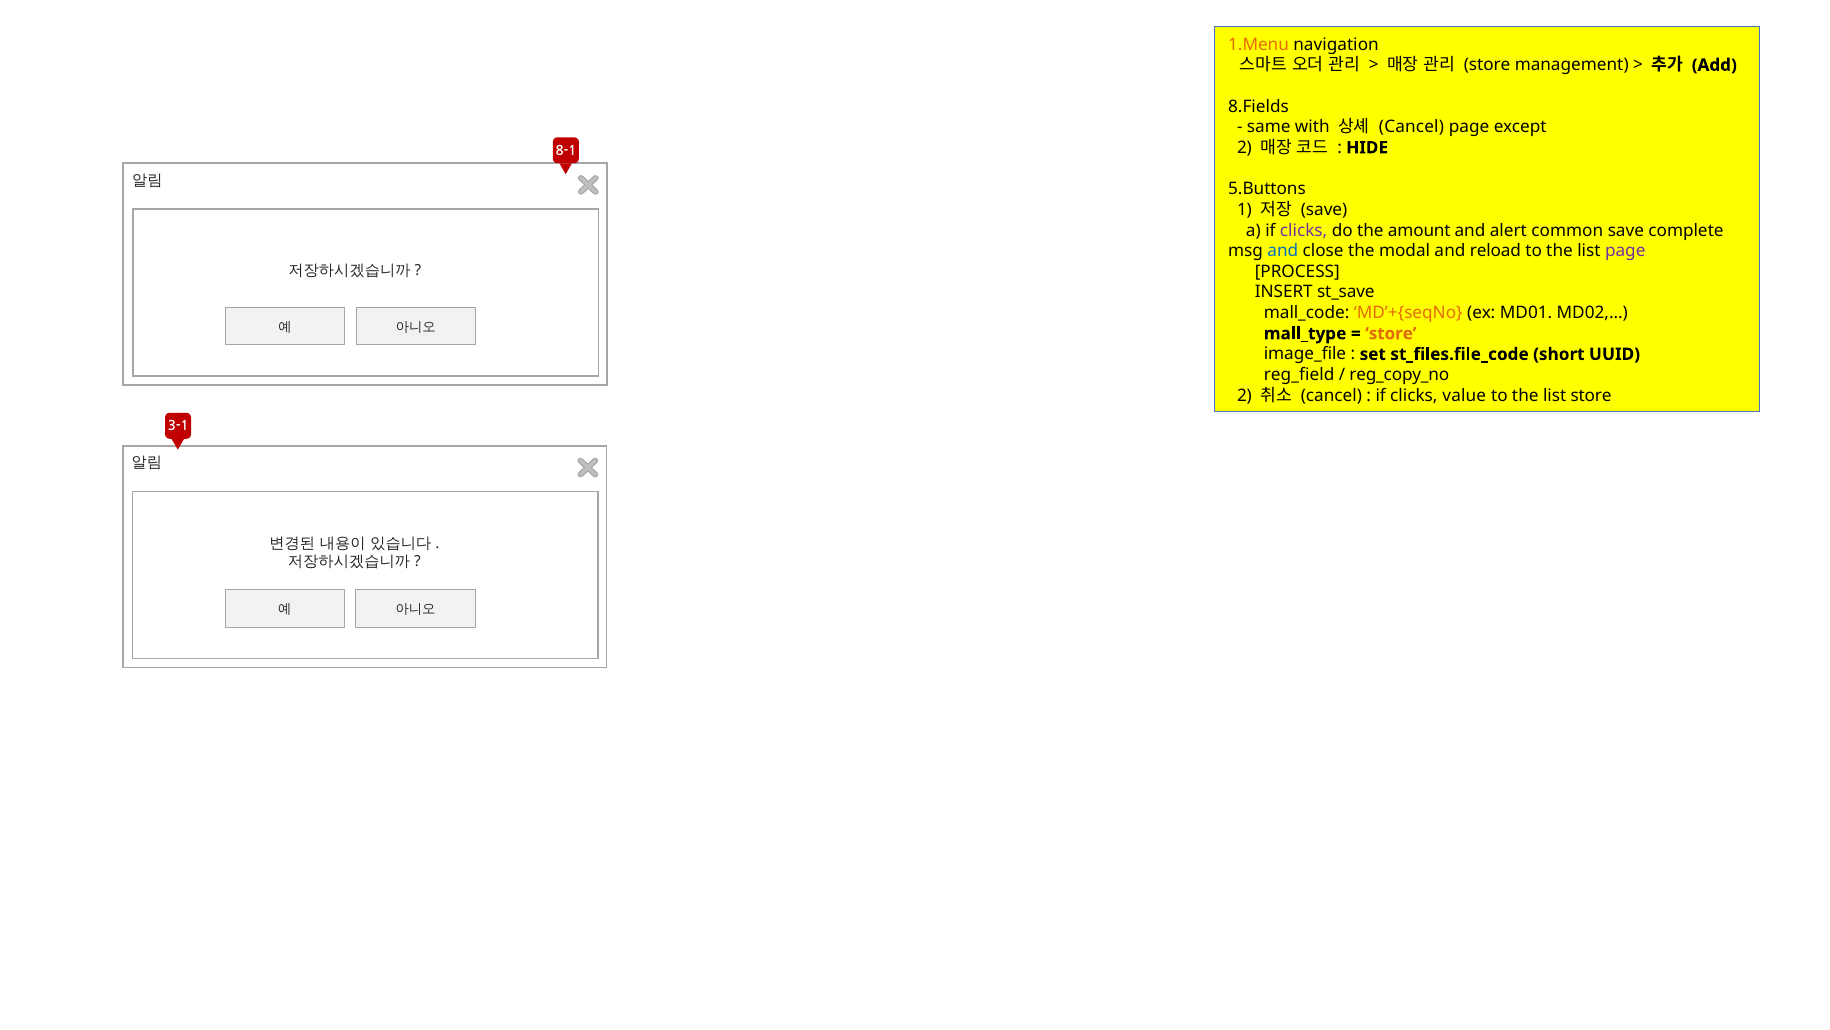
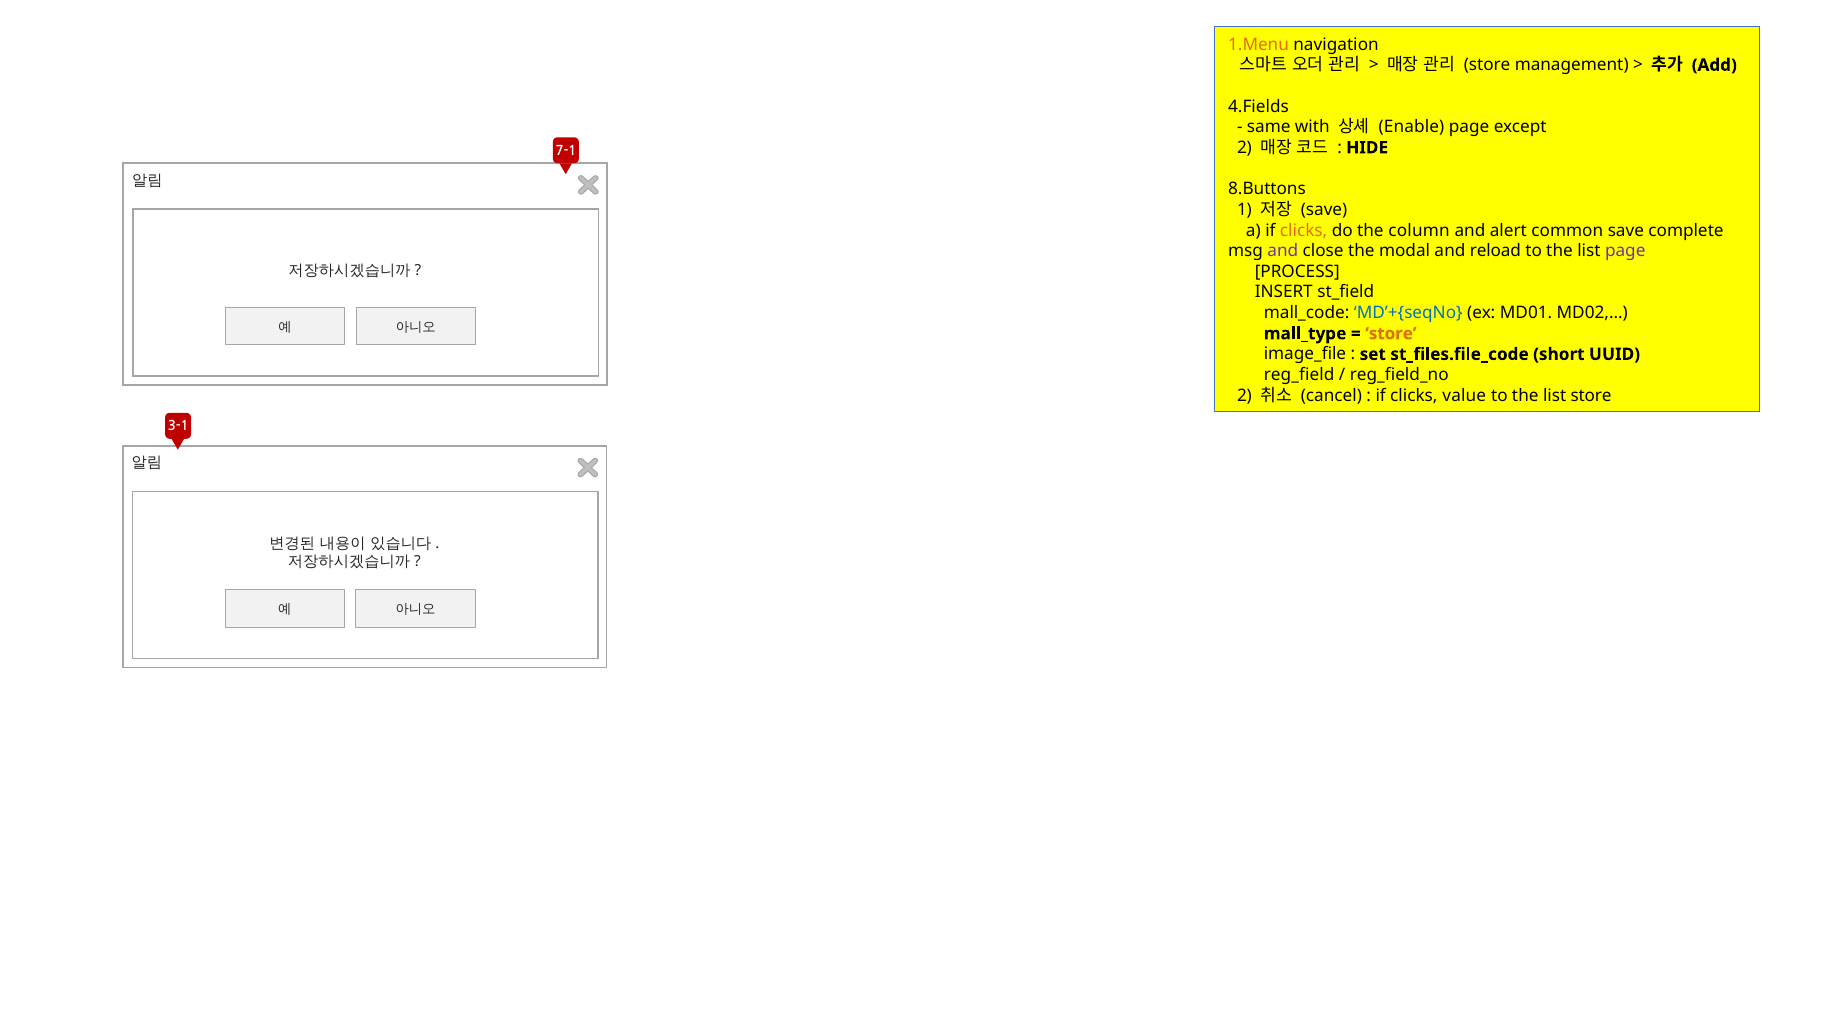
8.Fields: 8.Fields -> 4.Fields
Cancel at (1411, 127): Cancel -> Enable
8-1: 8-1 -> 7-1
5.Buttons: 5.Buttons -> 8.Buttons
clicks at (1304, 230) colour: purple -> orange
amount: amount -> column
and at (1283, 251) colour: blue -> purple
st_save: st_save -> st_field
MD’+{seqNo colour: orange -> blue
reg_copy_no: reg_copy_no -> reg_field_no
